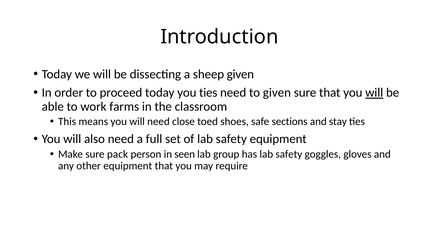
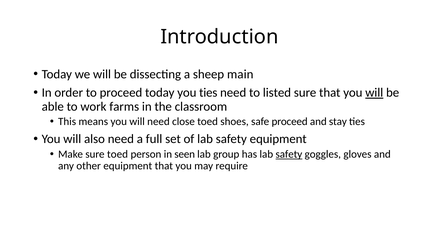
sheep given: given -> main
to given: given -> listed
safe sections: sections -> proceed
sure pack: pack -> toed
safety at (289, 154) underline: none -> present
